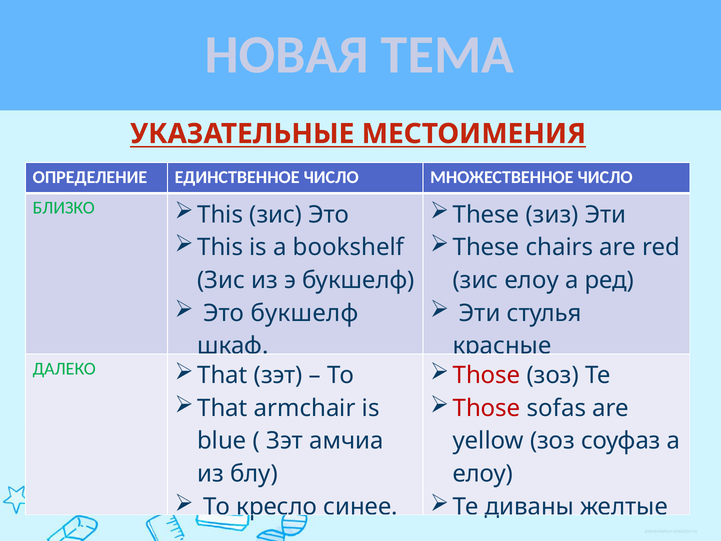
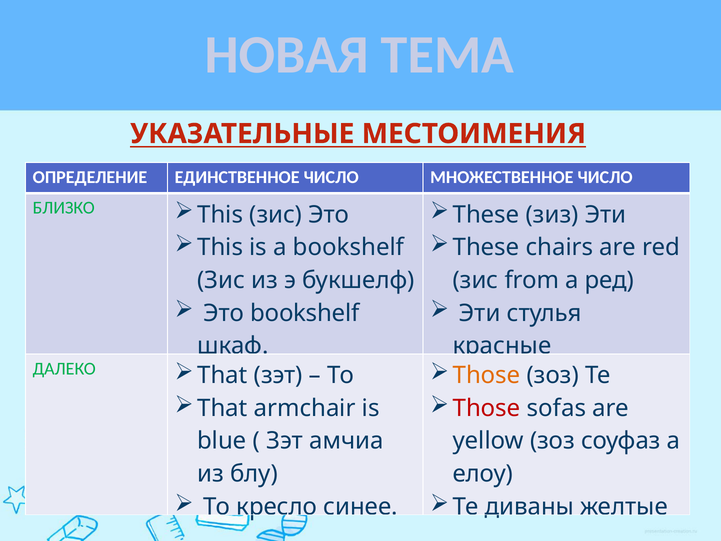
зис елоу: елоу -> from
Это букшелф: букшелф -> bookshelf
Those at (487, 375) colour: red -> orange
